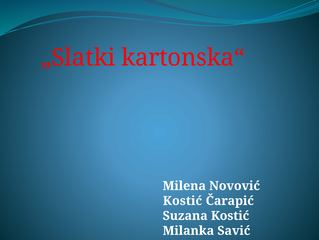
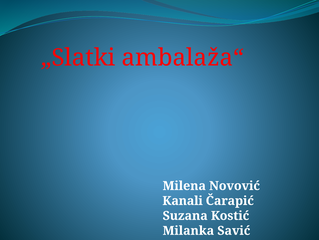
kartonska“: kartonska“ -> ambalaža“
Kostić at (182, 200): Kostić -> Kanali
